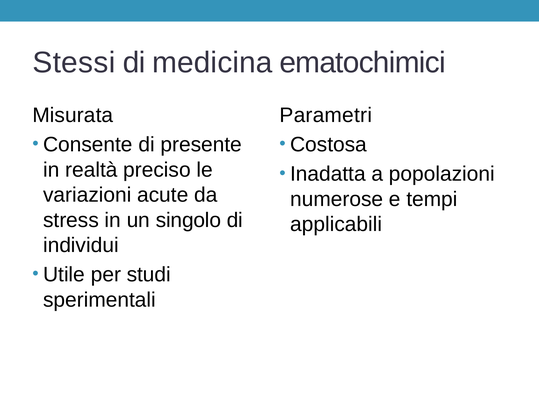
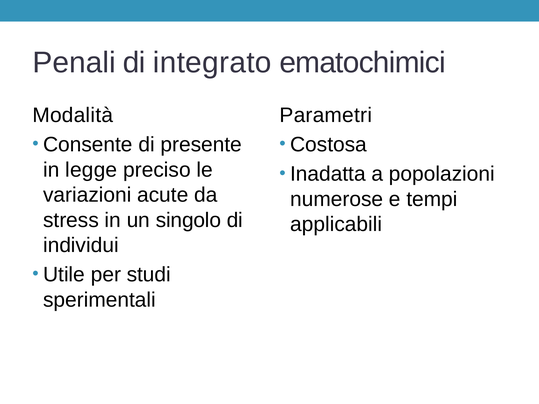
Stessi: Stessi -> Penali
medicina: medicina -> integrato
Misurata: Misurata -> Modalità
realtà: realtà -> legge
